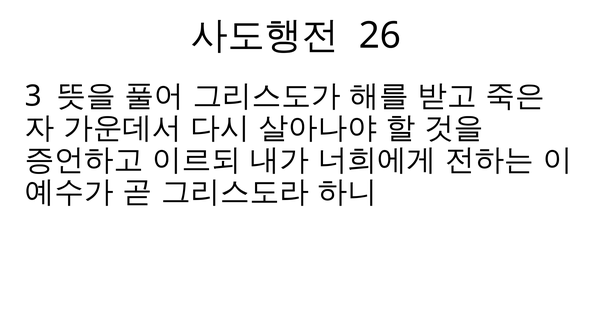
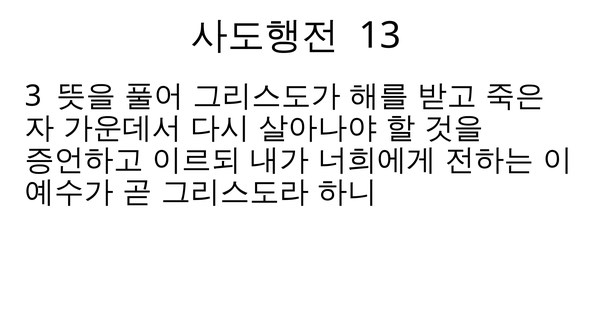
26: 26 -> 13
